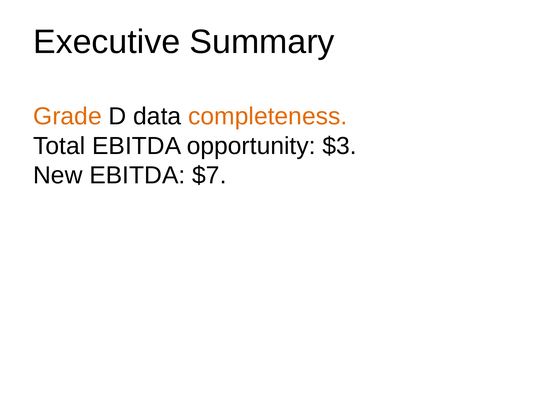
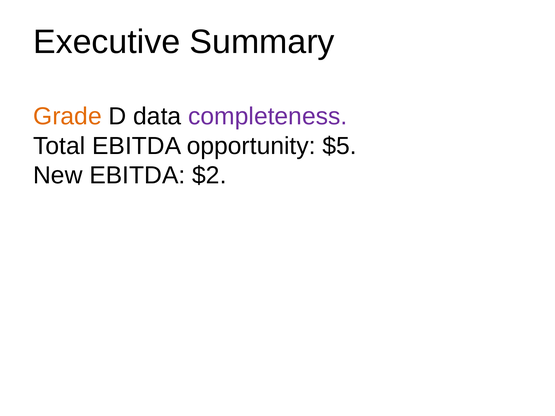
completeness colour: orange -> purple
$3: $3 -> $5
$7: $7 -> $2
